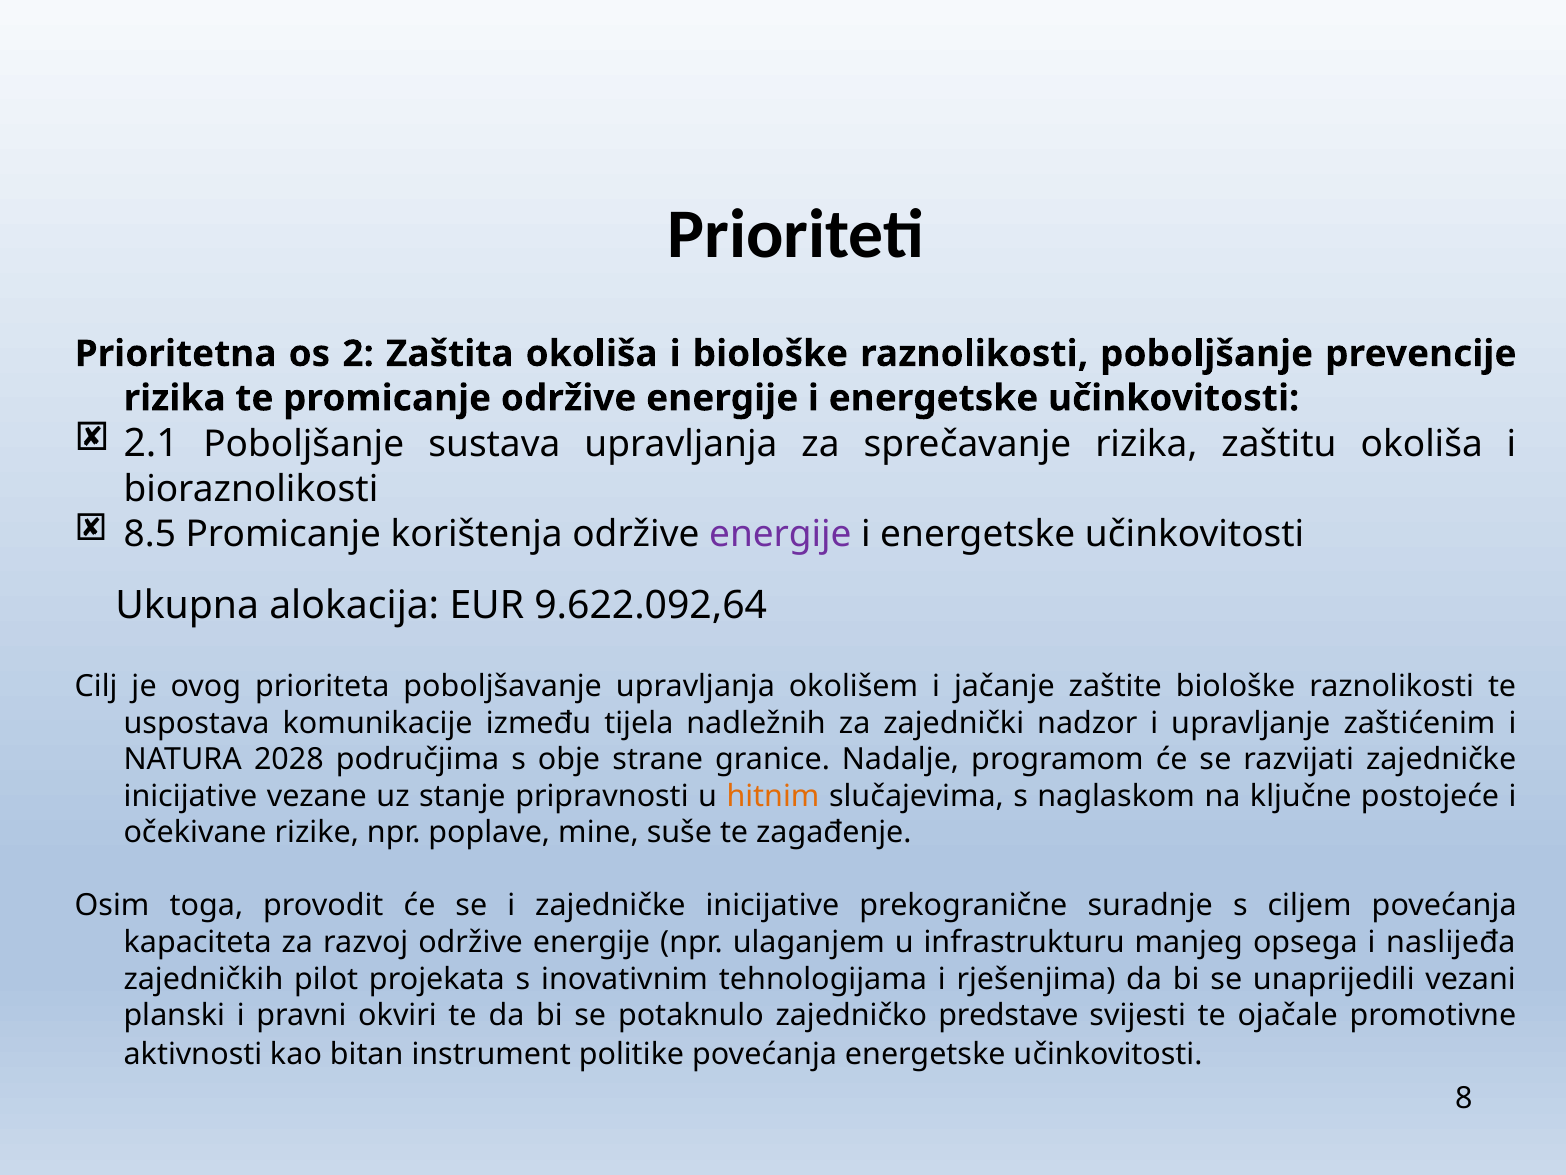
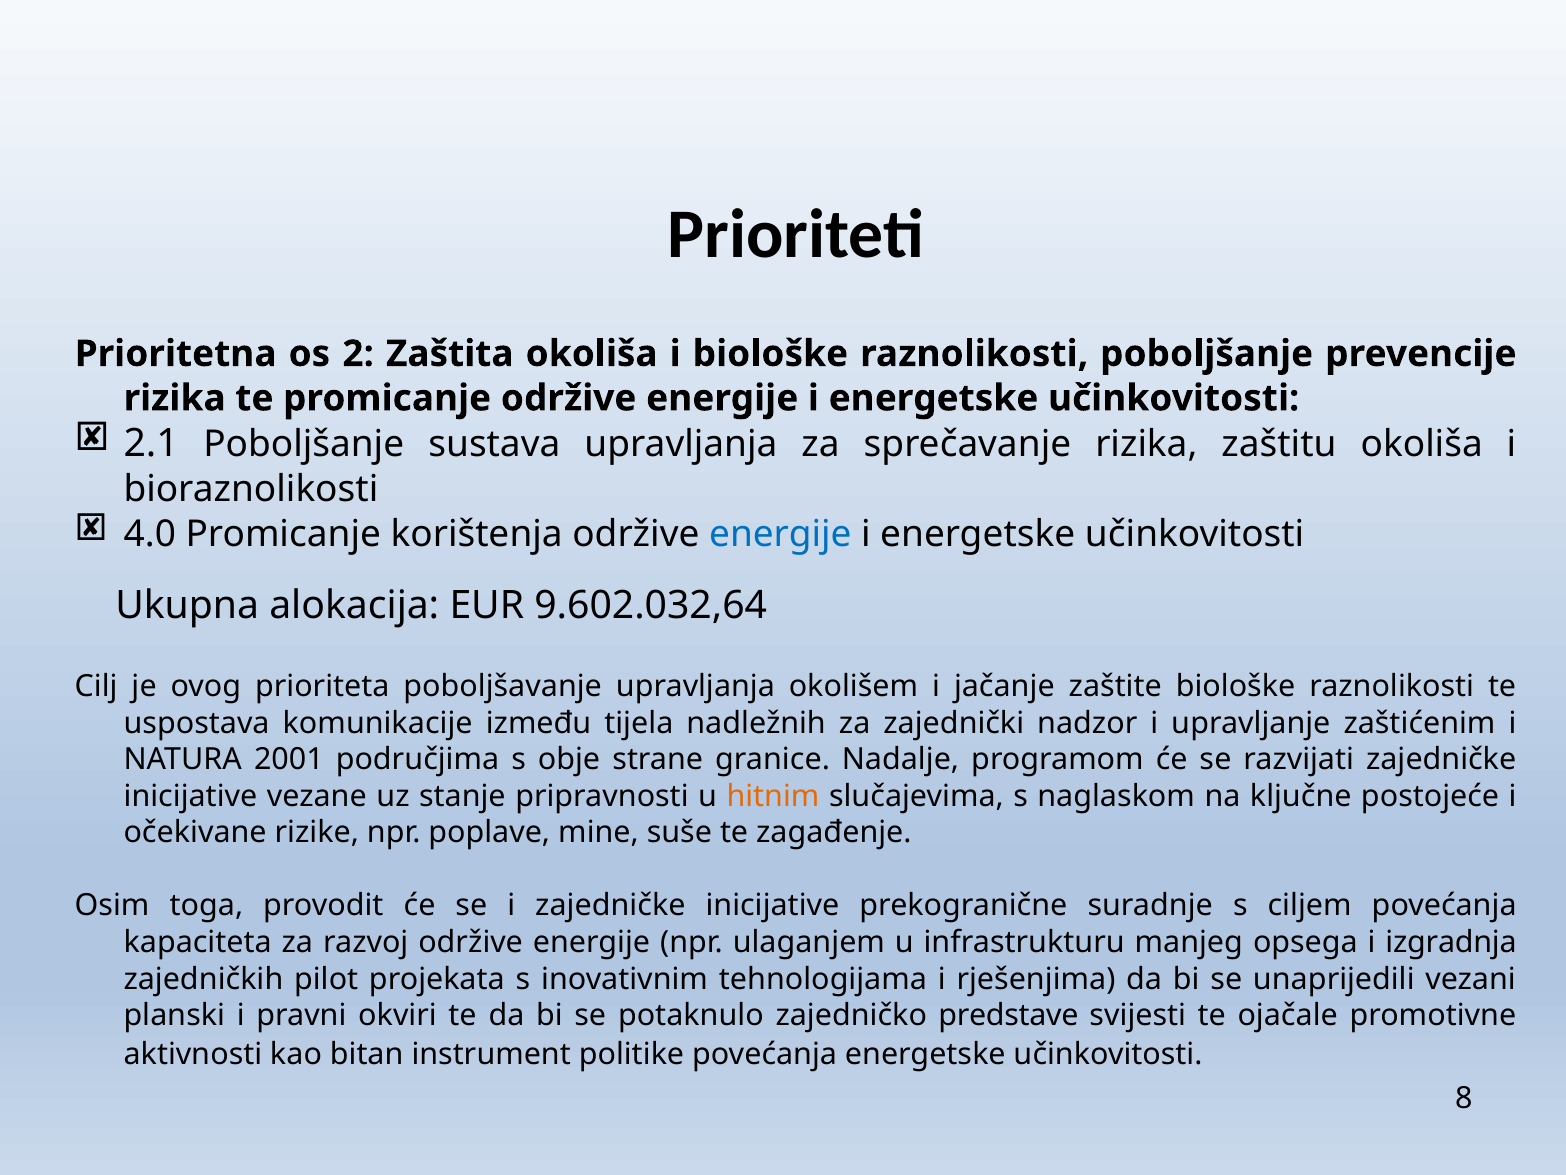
8.5: 8.5 -> 4.0
energije at (780, 534) colour: purple -> blue
9.622.092,64: 9.622.092,64 -> 9.602.032,64
2028: 2028 -> 2001
naslijeđa: naslijeđa -> izgradnja
